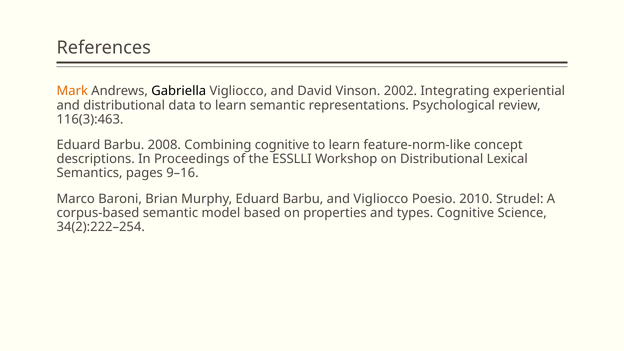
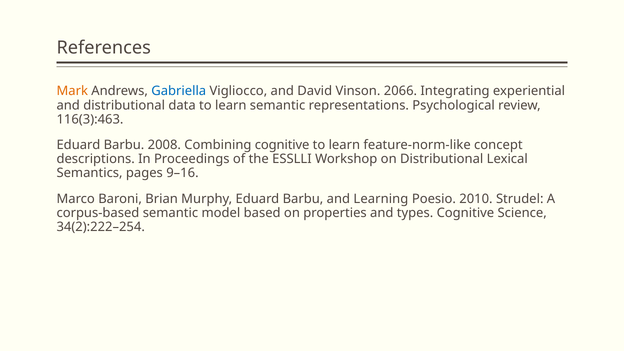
Gabriella colour: black -> blue
2002: 2002 -> 2066
and Vigliocco: Vigliocco -> Learning
